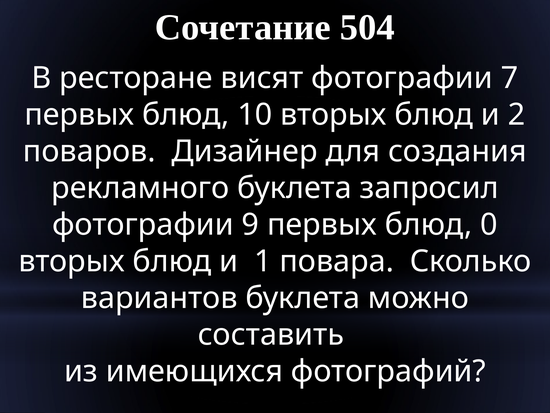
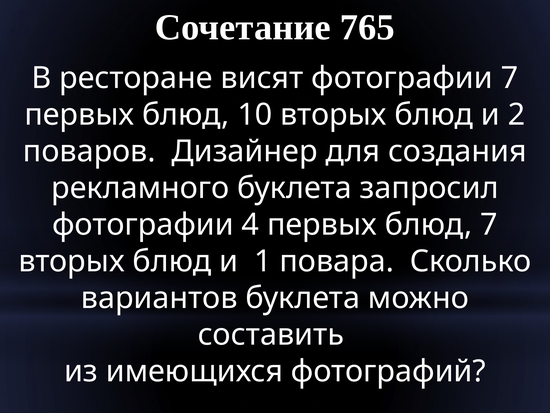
504: 504 -> 765
9: 9 -> 4
блюд 0: 0 -> 7
